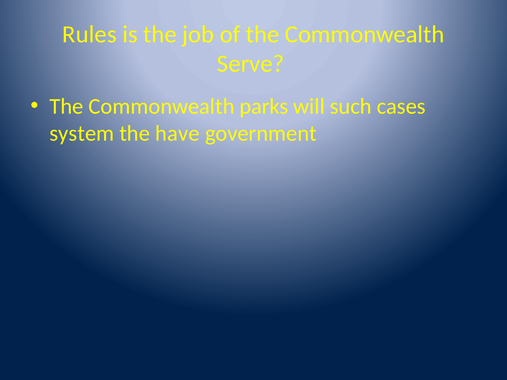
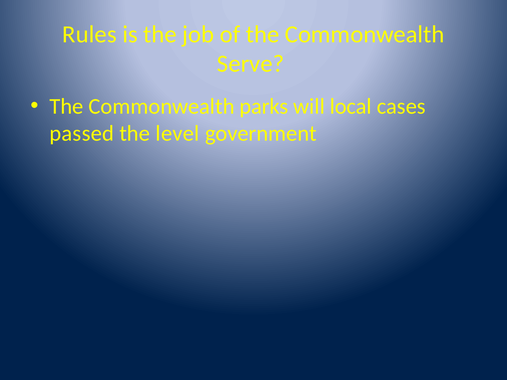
such: such -> local
system: system -> passed
have: have -> level
